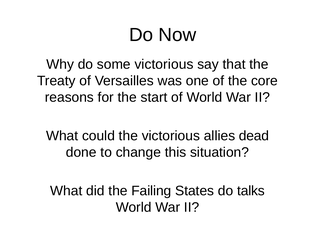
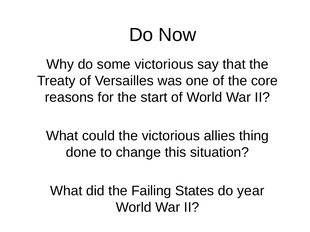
dead: dead -> thing
talks: talks -> year
